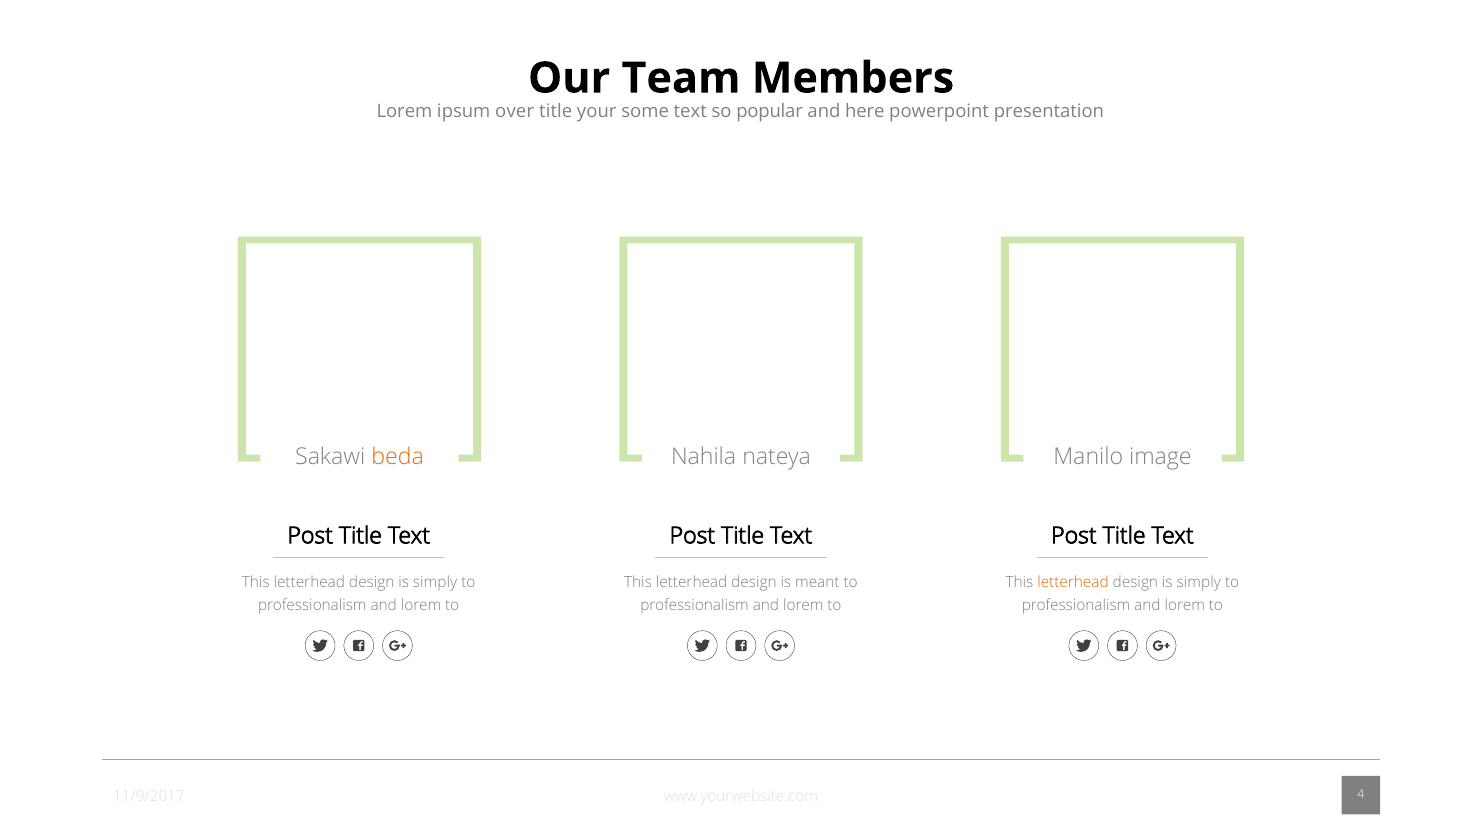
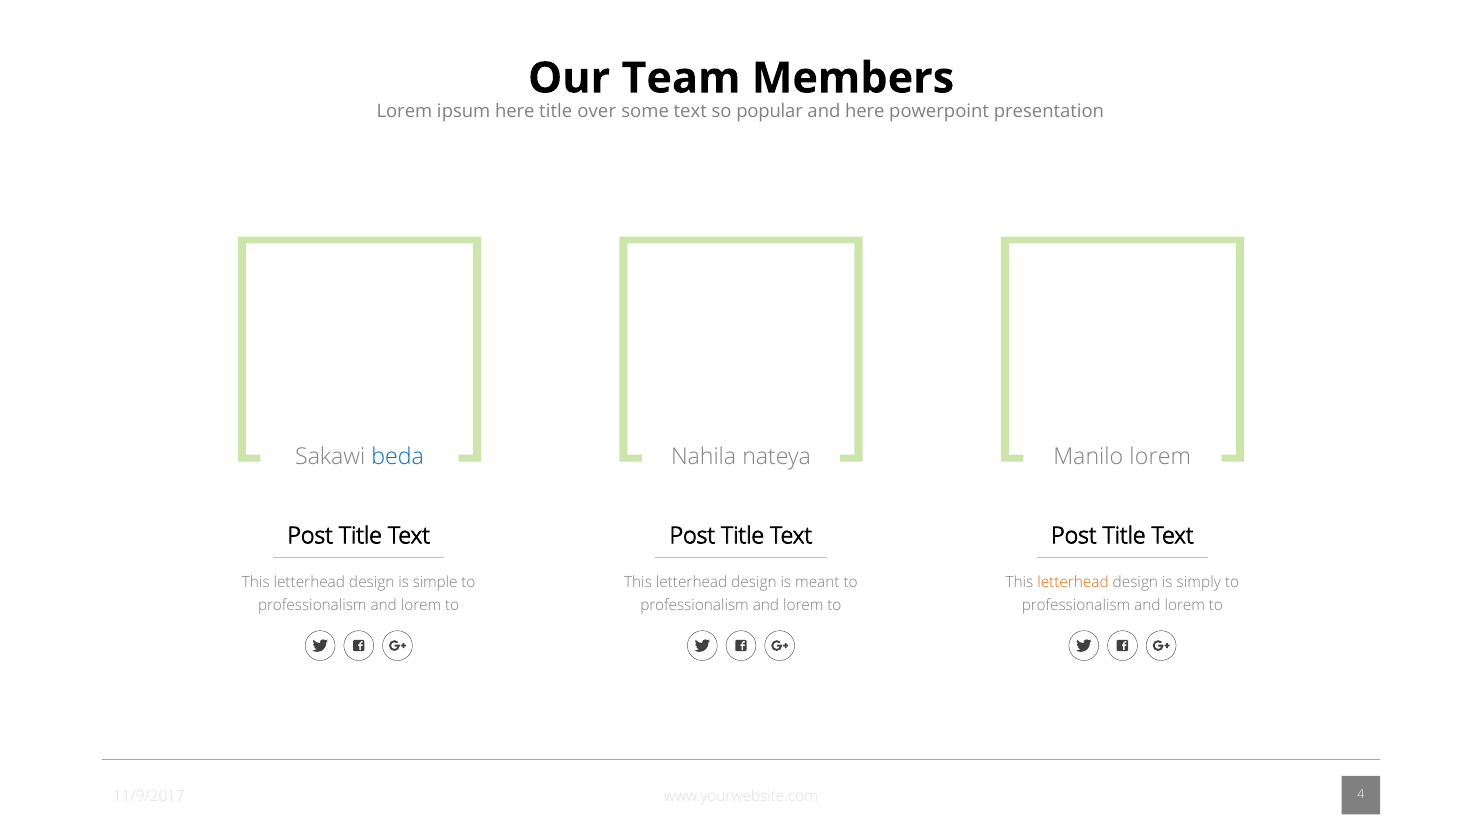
ipsum over: over -> here
your: your -> over
beda colour: orange -> blue
Manilo image: image -> lorem
simply at (435, 582): simply -> simple
